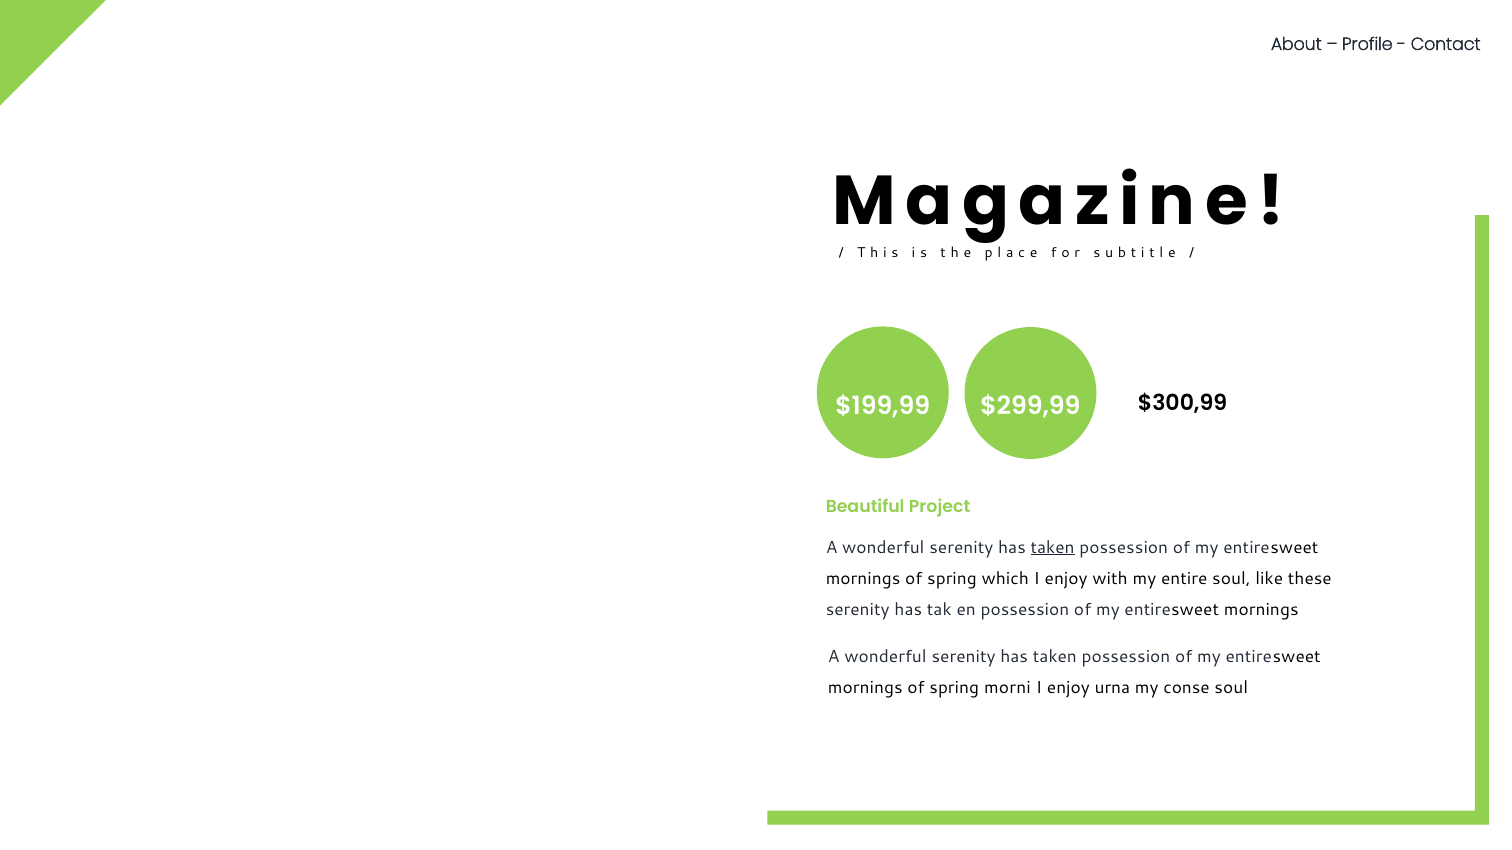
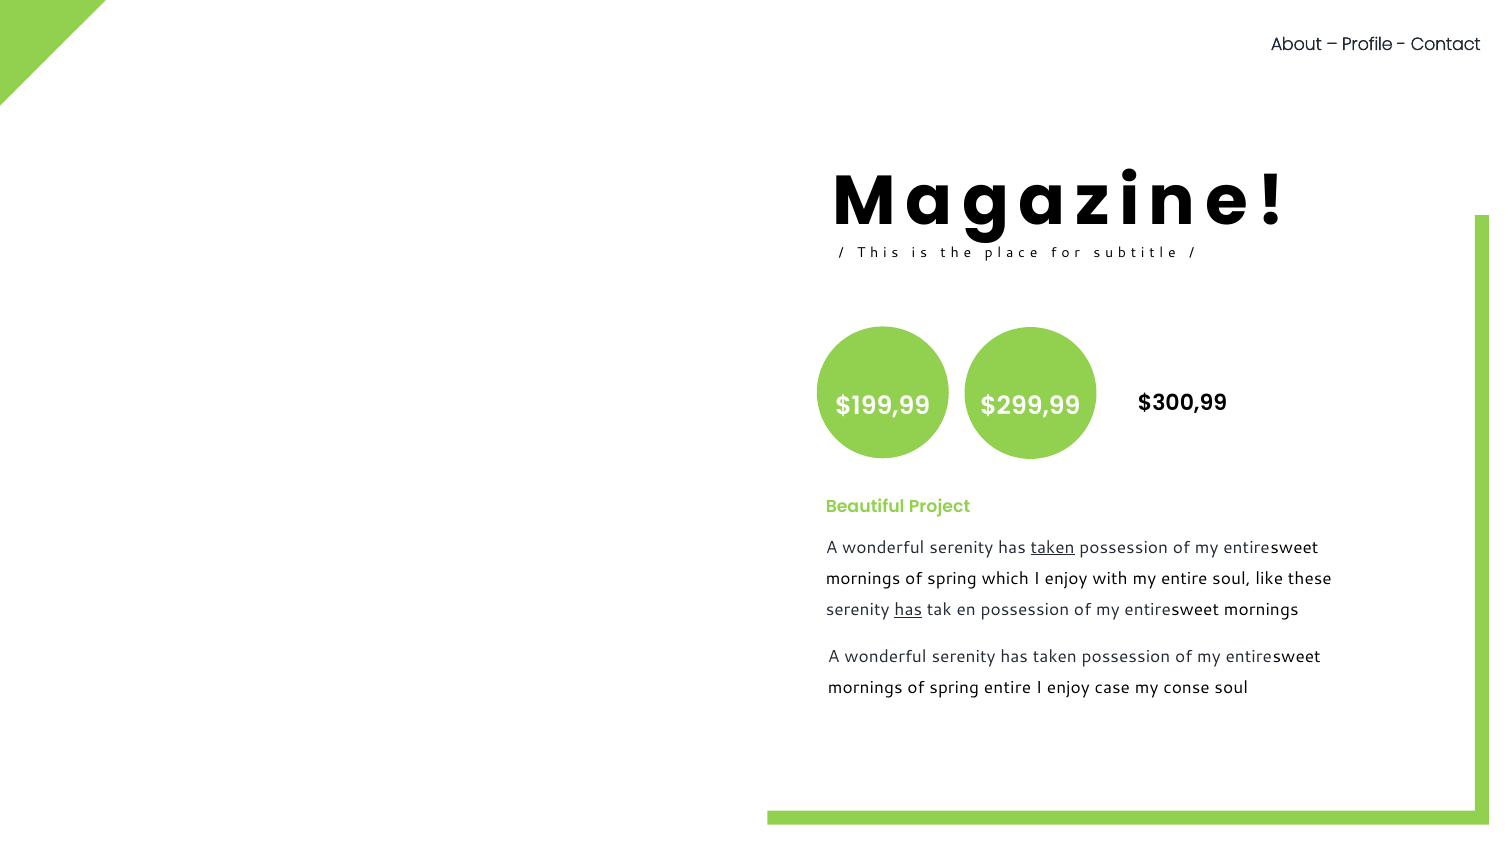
has at (908, 610) underline: none -> present
spring morni: morni -> entire
urna: urna -> case
